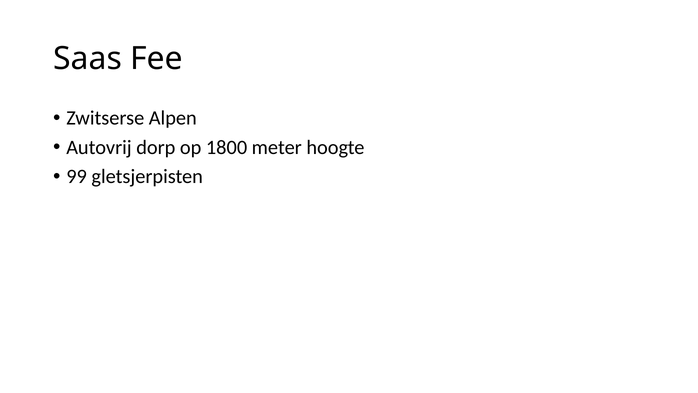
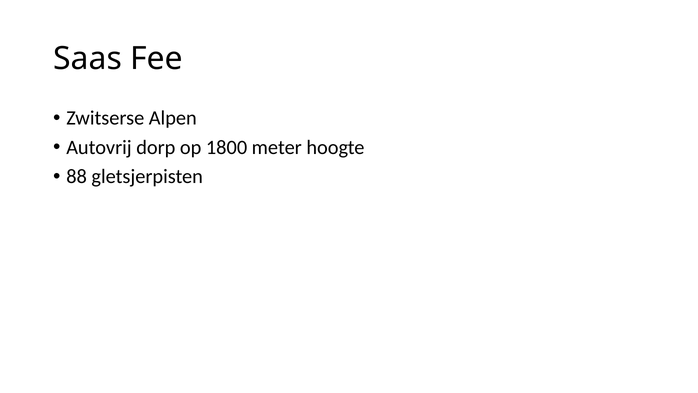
99: 99 -> 88
